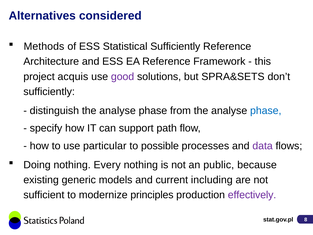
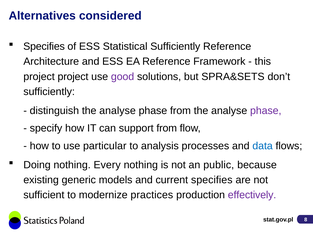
Methods at (44, 46): Methods -> Specifies
project acquis: acquis -> project
phase at (266, 110) colour: blue -> purple
support path: path -> from
possible: possible -> analysis
data colour: purple -> blue
current including: including -> specifies
principles: principles -> practices
